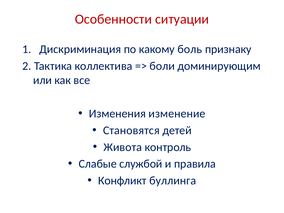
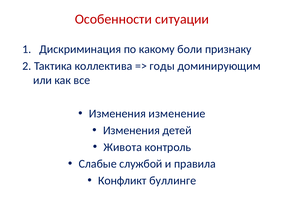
боль: боль -> боли
боли: боли -> годы
Становятся at (131, 130): Становятся -> Изменения
буллинга: буллинга -> буллинге
